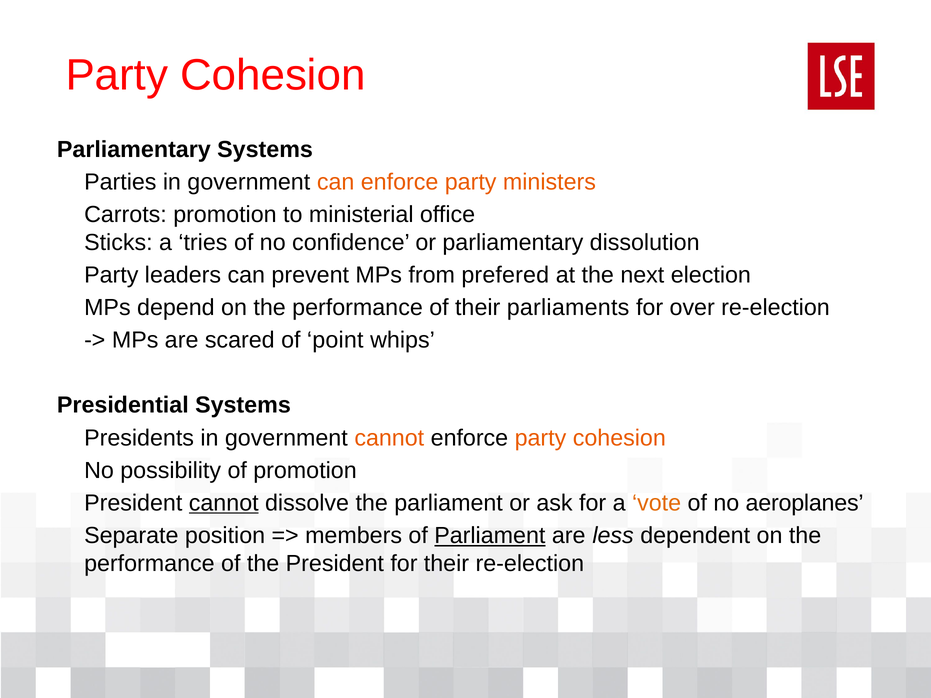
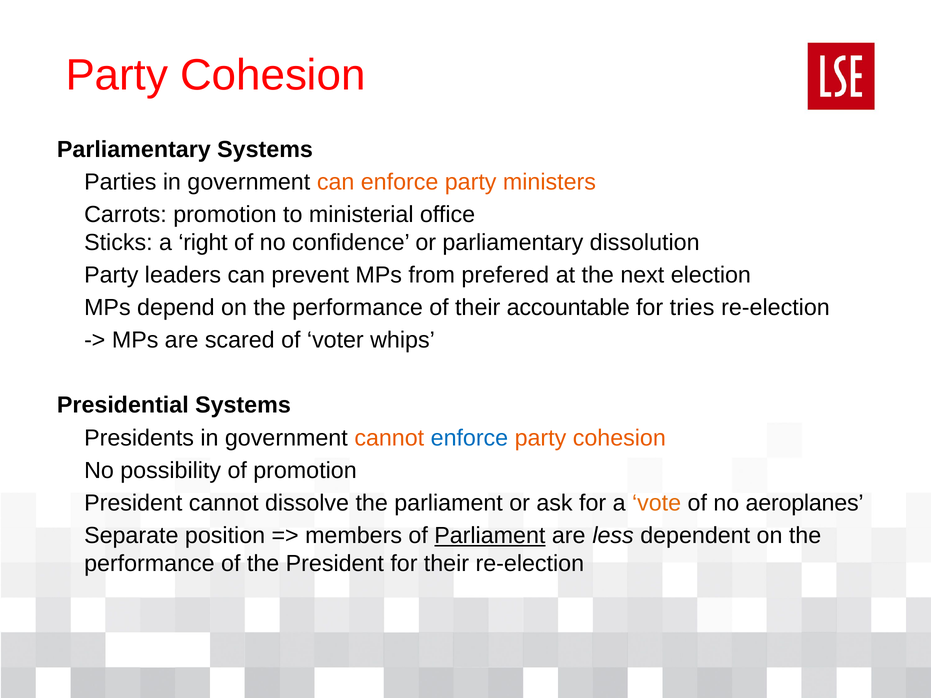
tries: tries -> right
parliaments: parliaments -> accountable
over: over -> tries
point: point -> voter
enforce at (469, 438) colour: black -> blue
cannot at (224, 503) underline: present -> none
